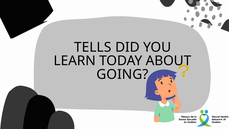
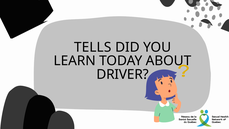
GOING: GOING -> DRIVER
